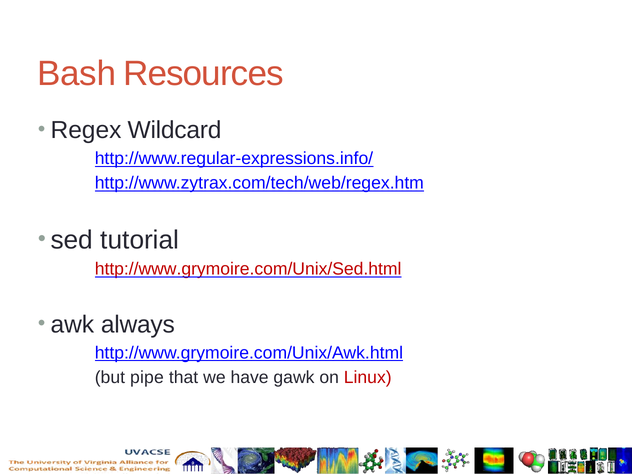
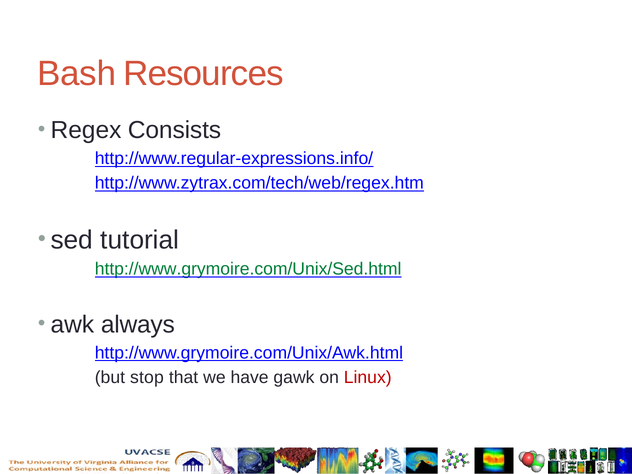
Wildcard: Wildcard -> Consists
http://www.grymoire.com/Unix/Sed.html colour: red -> green
pipe: pipe -> stop
